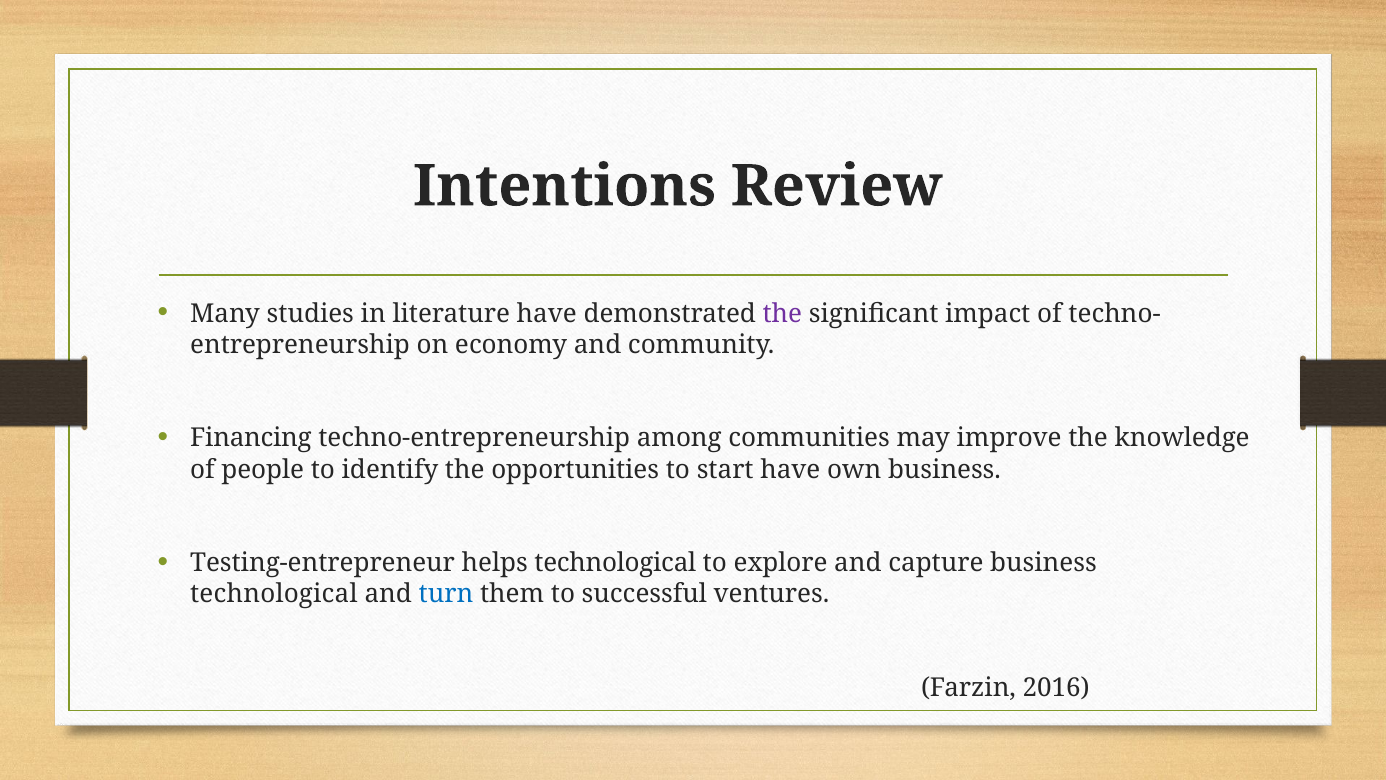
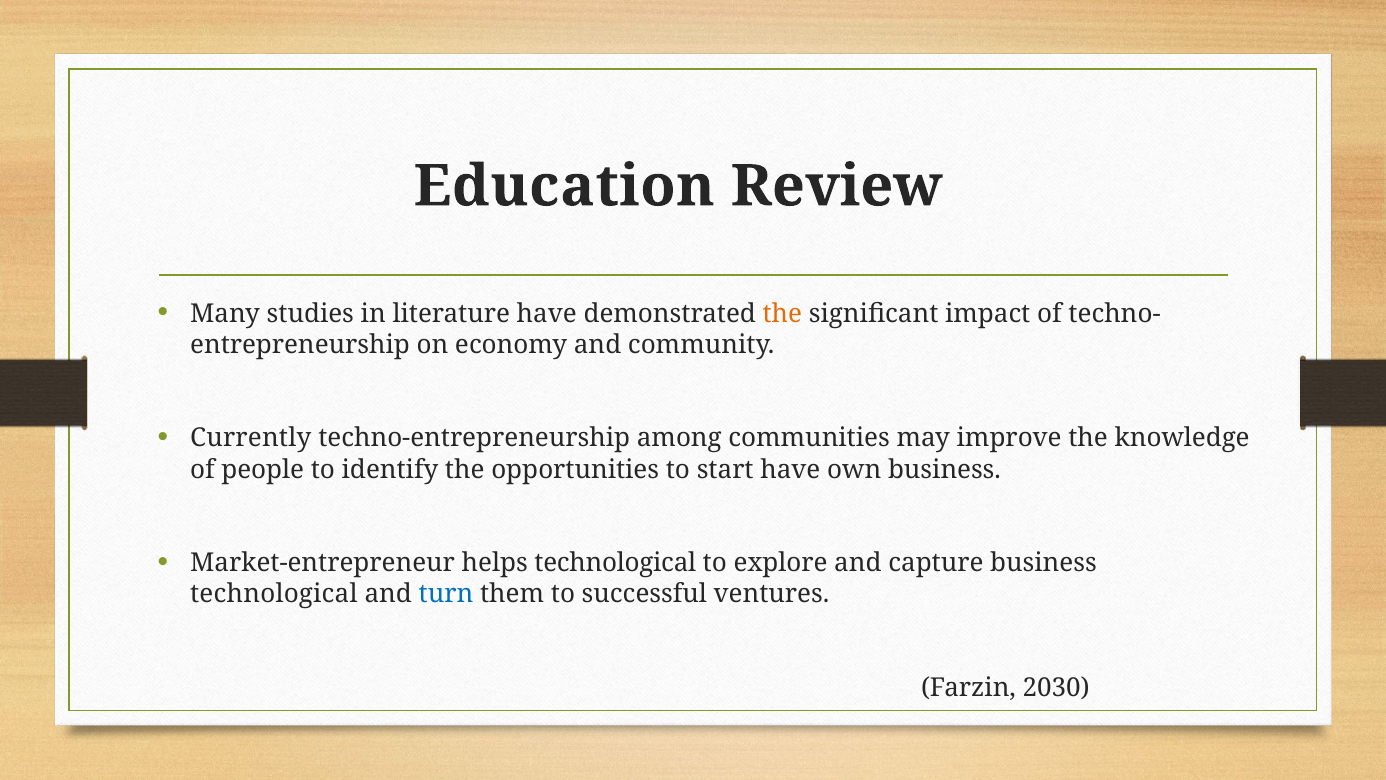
Intentions: Intentions -> Education
the at (782, 313) colour: purple -> orange
Financing: Financing -> Currently
Testing-entrepreneur: Testing-entrepreneur -> Market-entrepreneur
2016: 2016 -> 2030
